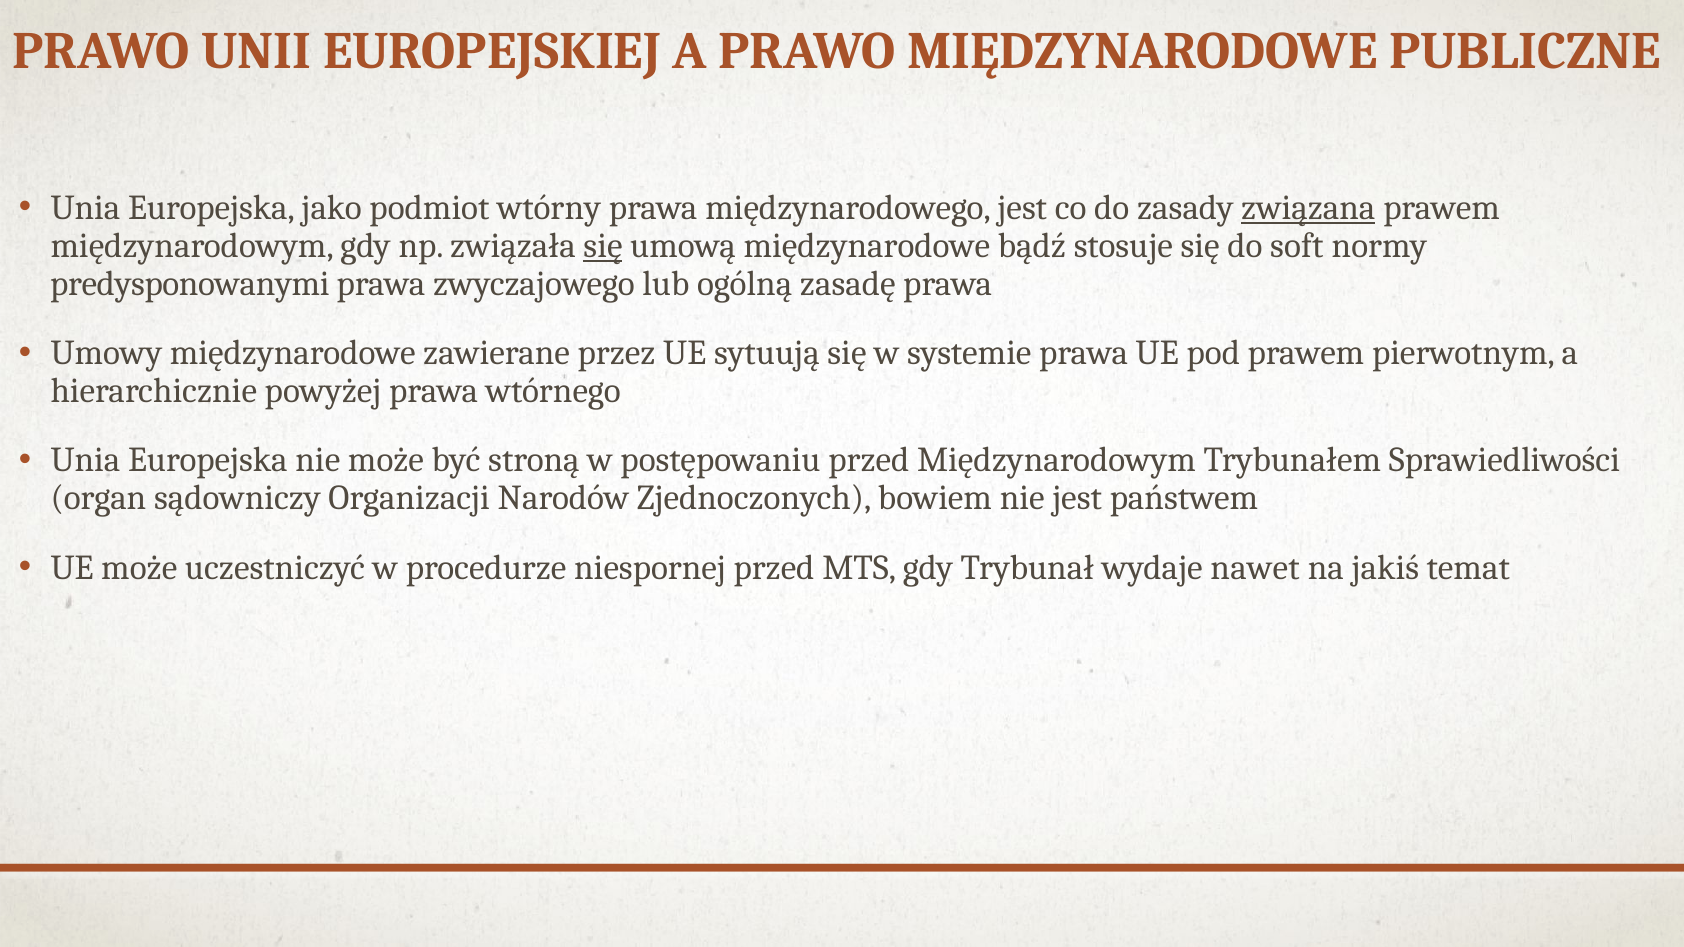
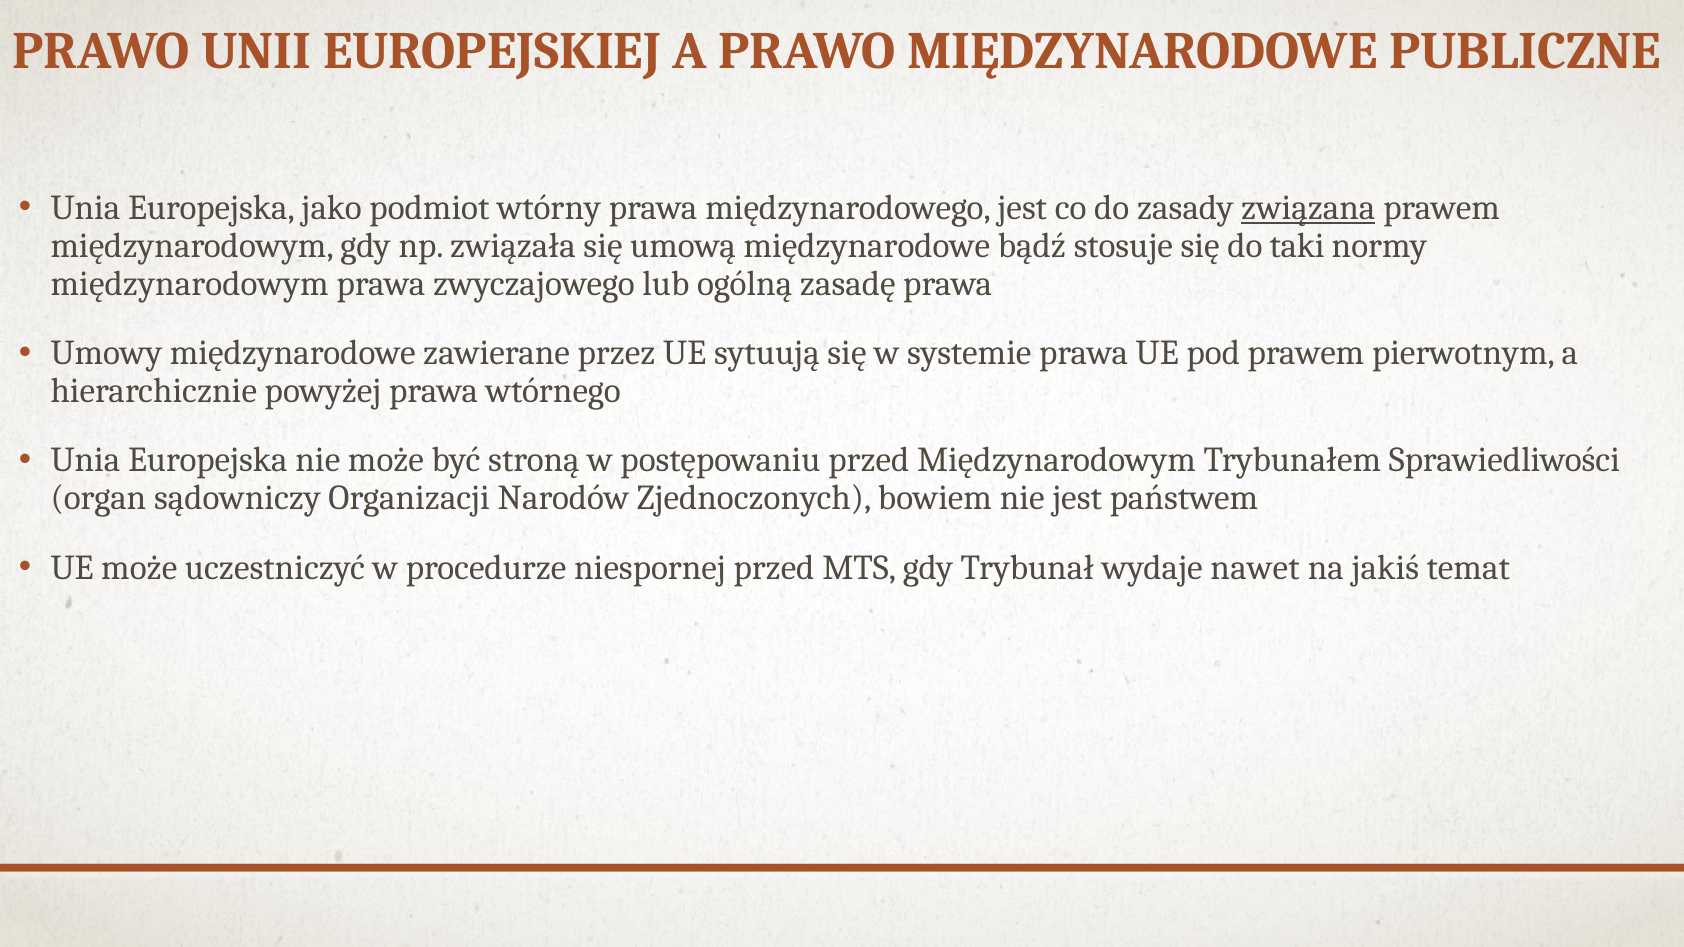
się at (603, 246) underline: present -> none
soft: soft -> taki
predysponowanymi at (190, 284): predysponowanymi -> międzynarodowym
